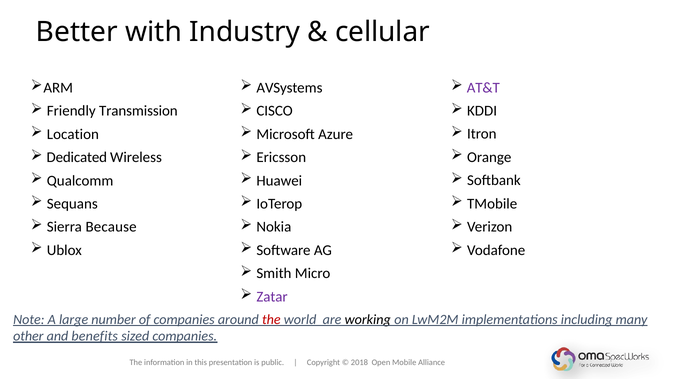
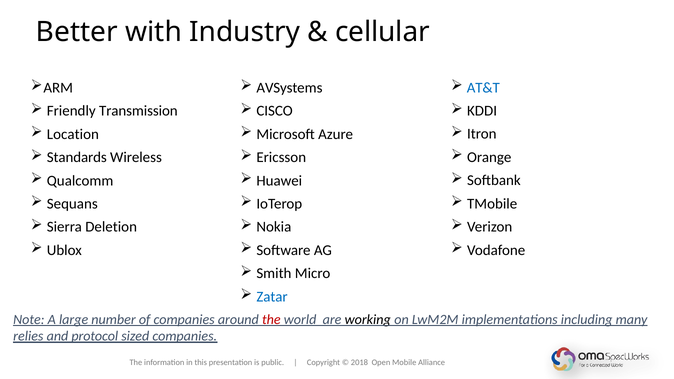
AT&T colour: purple -> blue
Dedicated: Dedicated -> Standards
Because: Because -> Deletion
Zatar colour: purple -> blue
other: other -> relies
benefits: benefits -> protocol
